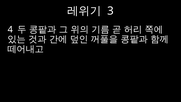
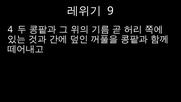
3: 3 -> 9
